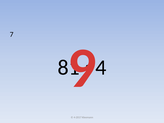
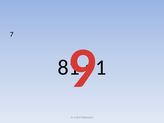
4: 4 -> 1
